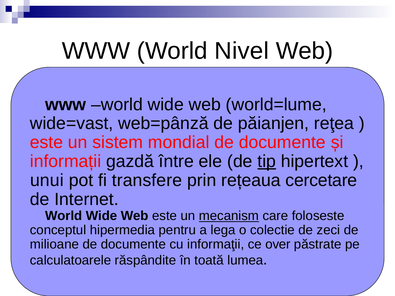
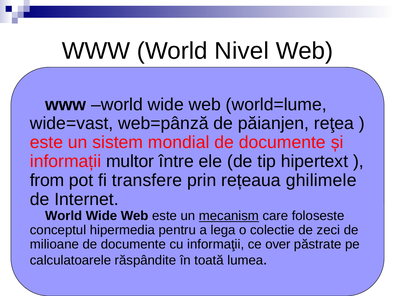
gazdă: gazdă -> multor
tip underline: present -> none
unui: unui -> from
cercetare: cercetare -> ghilimele
